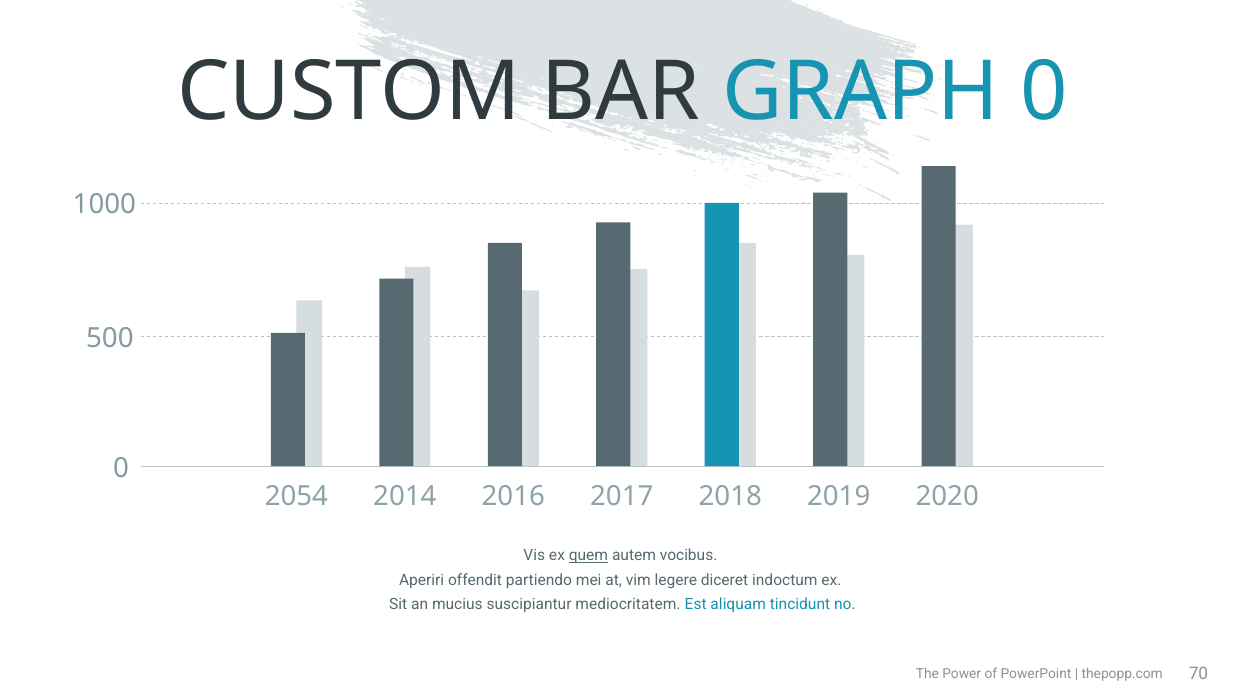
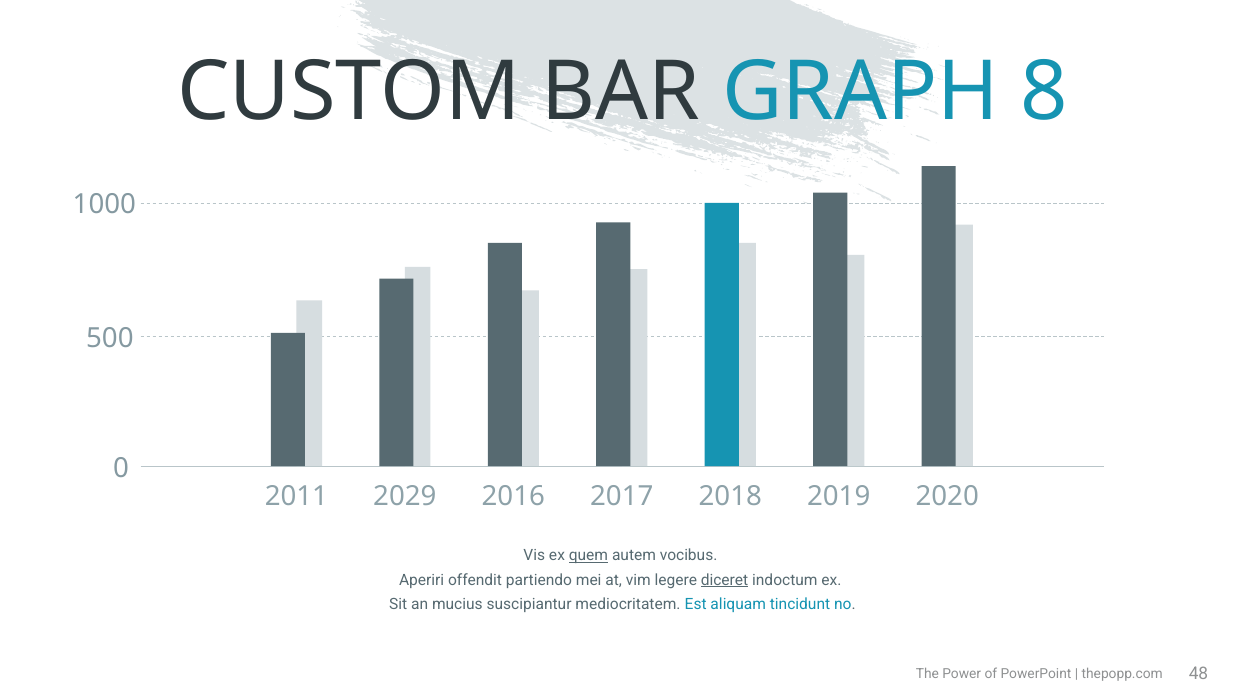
GRAPH 0: 0 -> 8
2054: 2054 -> 2011
2014: 2014 -> 2029
diceret underline: none -> present
70: 70 -> 48
